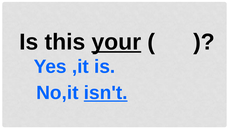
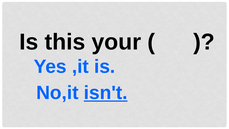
your underline: present -> none
